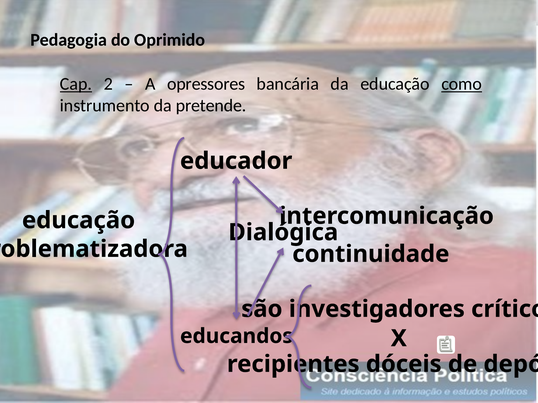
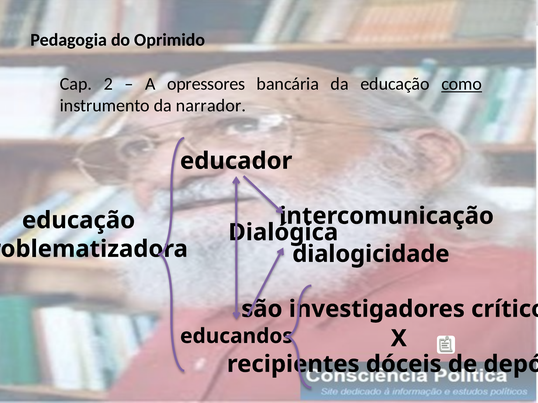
Cap underline: present -> none
pretende: pretende -> narrador
continuidade: continuidade -> dialogicidade
